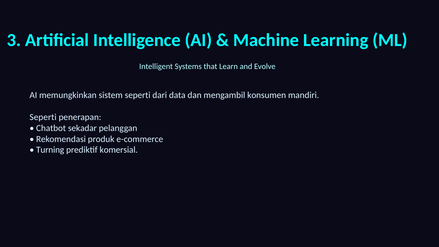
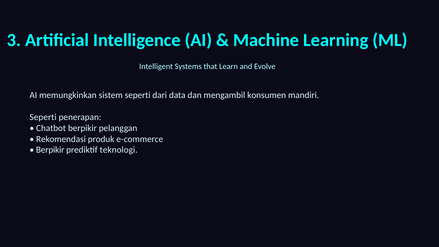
Chatbot sekadar: sekadar -> berpikir
Turning at (50, 150): Turning -> Berpikir
komersial: komersial -> teknologi
